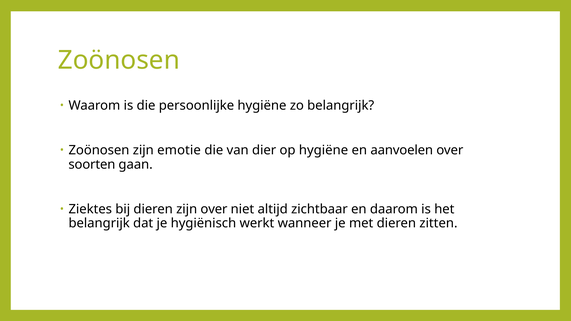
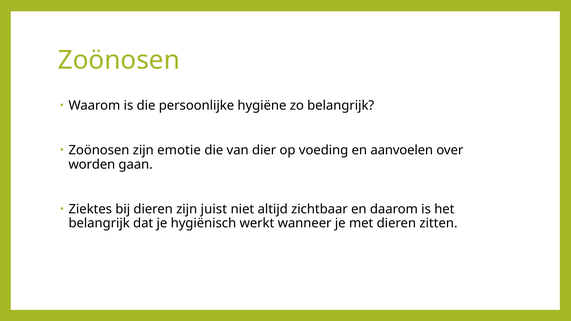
op hygiëne: hygiëne -> voeding
soorten: soorten -> worden
zijn over: over -> juist
